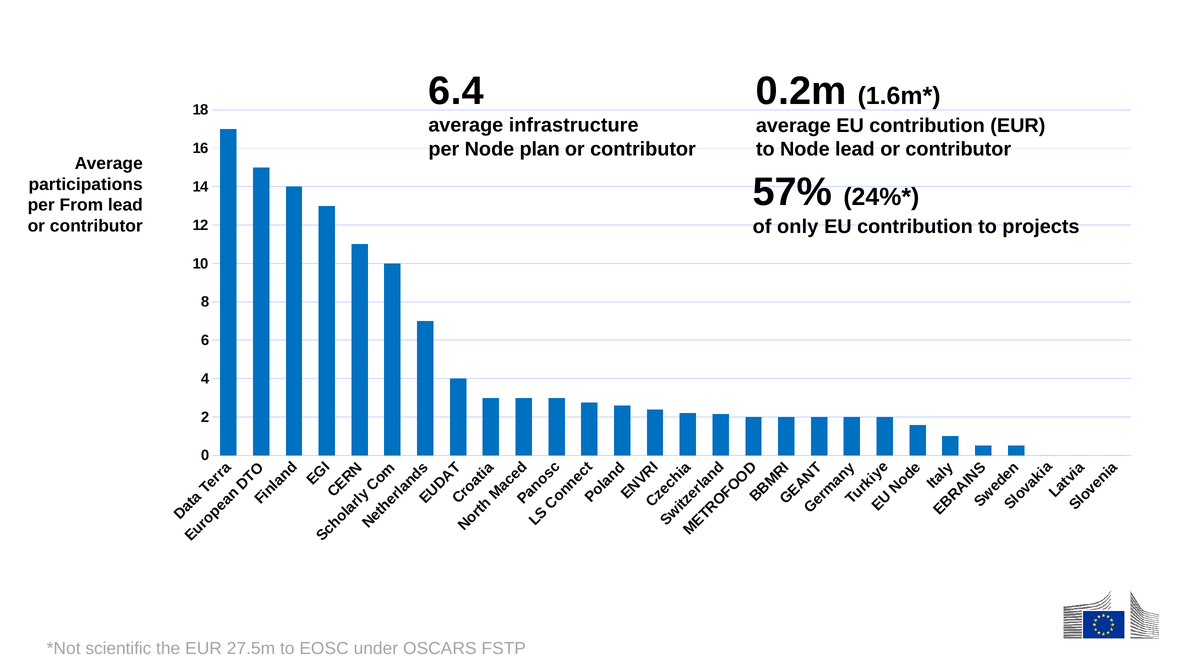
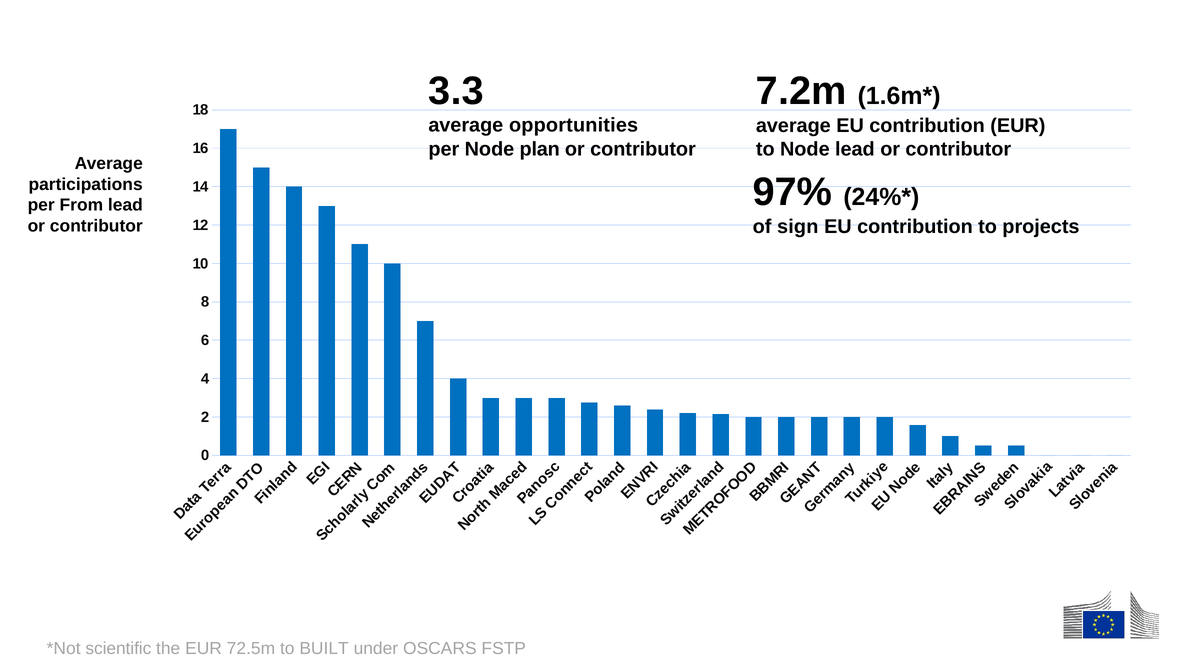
6.4: 6.4 -> 3.3
0.2m: 0.2m -> 7.2m
infrastructure: infrastructure -> opportunities
57%: 57% -> 97%
only: only -> sign
27.5m: 27.5m -> 72.5m
EOSC: EOSC -> BUILT
